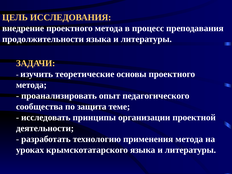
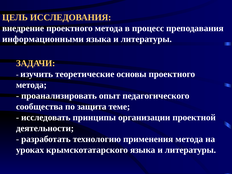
продолжительности: продолжительности -> информационными
